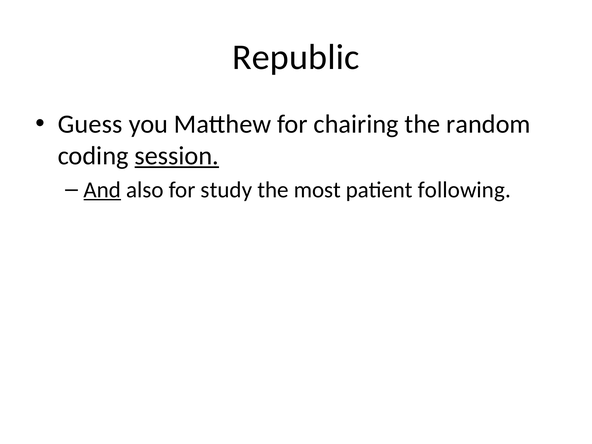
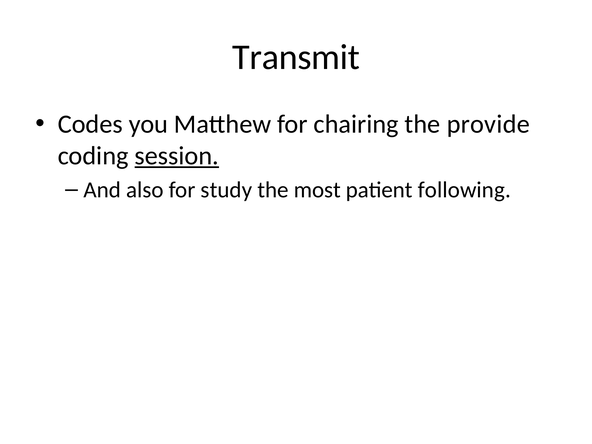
Republic: Republic -> Transmit
Guess: Guess -> Codes
random: random -> provide
And underline: present -> none
